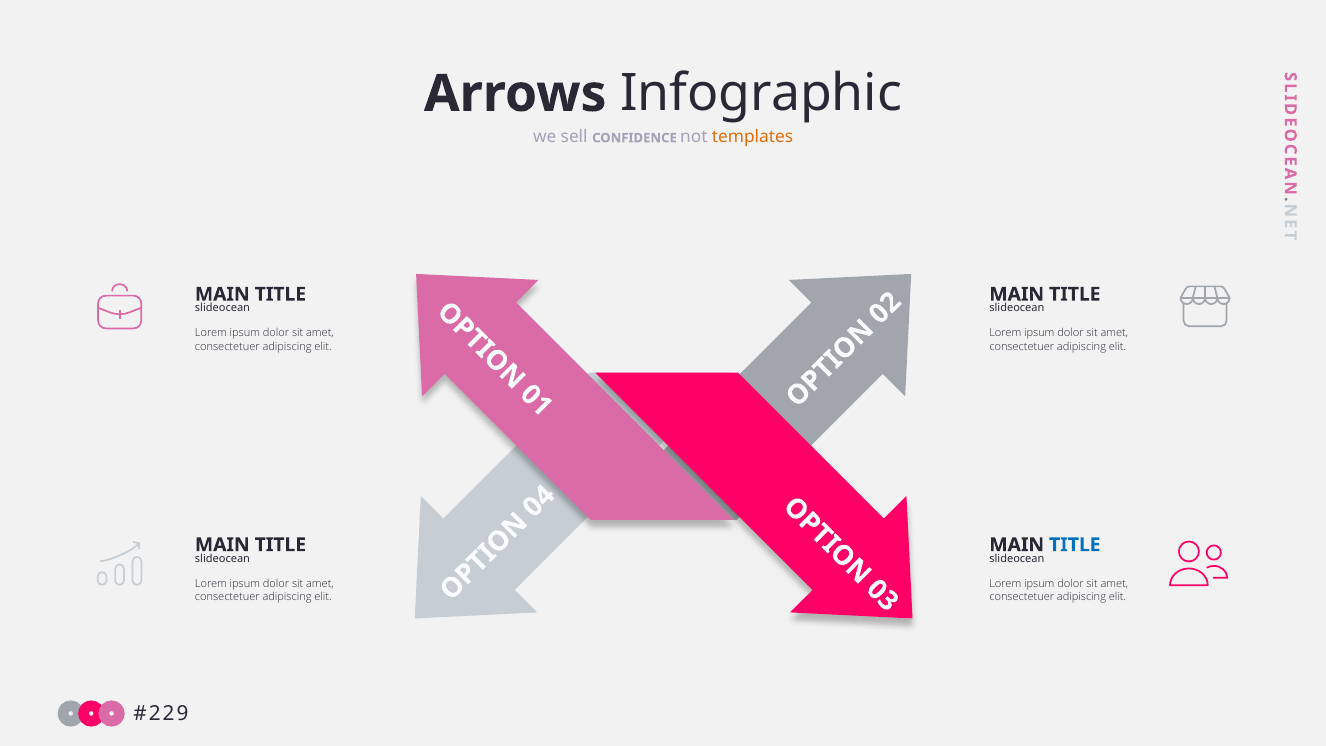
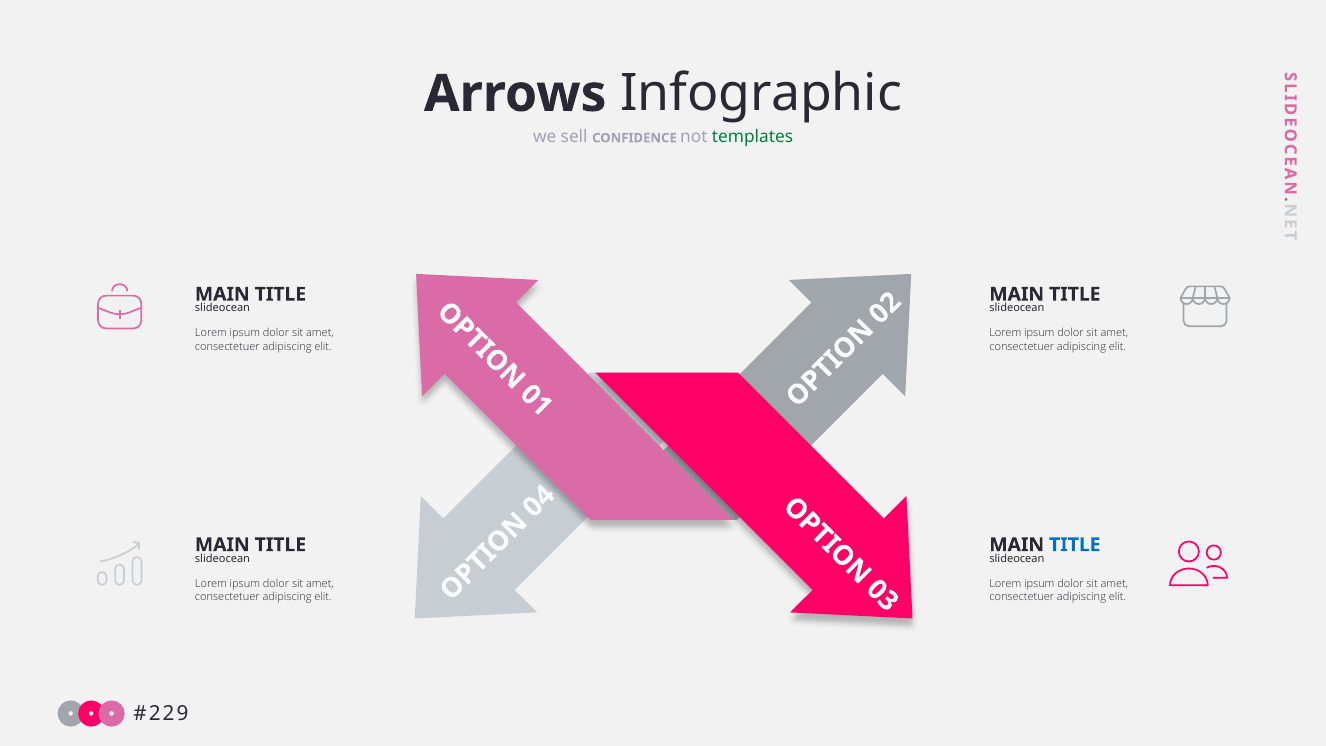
templates colour: orange -> green
